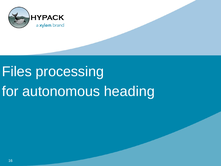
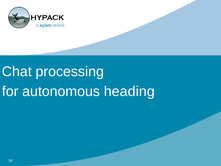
Files: Files -> Chat
